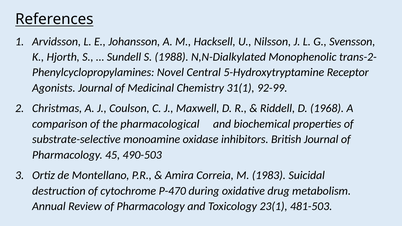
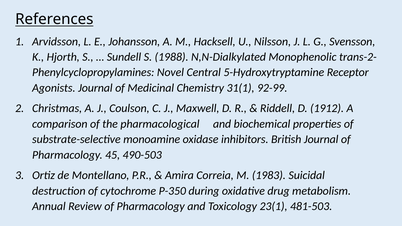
1968: 1968 -> 1912
P-470: P-470 -> P-350
